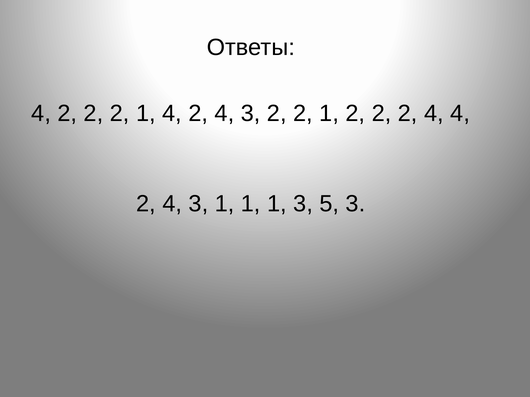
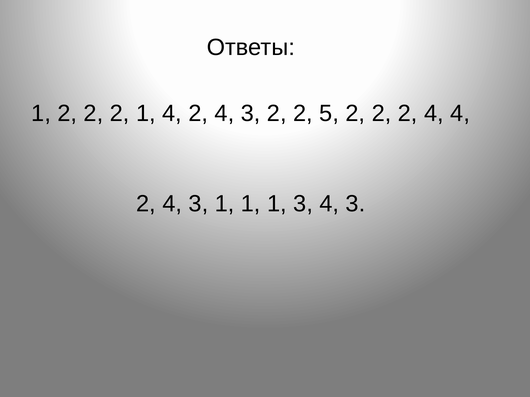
4 at (41, 113): 4 -> 1
3 2 2 1: 1 -> 5
3 5: 5 -> 4
